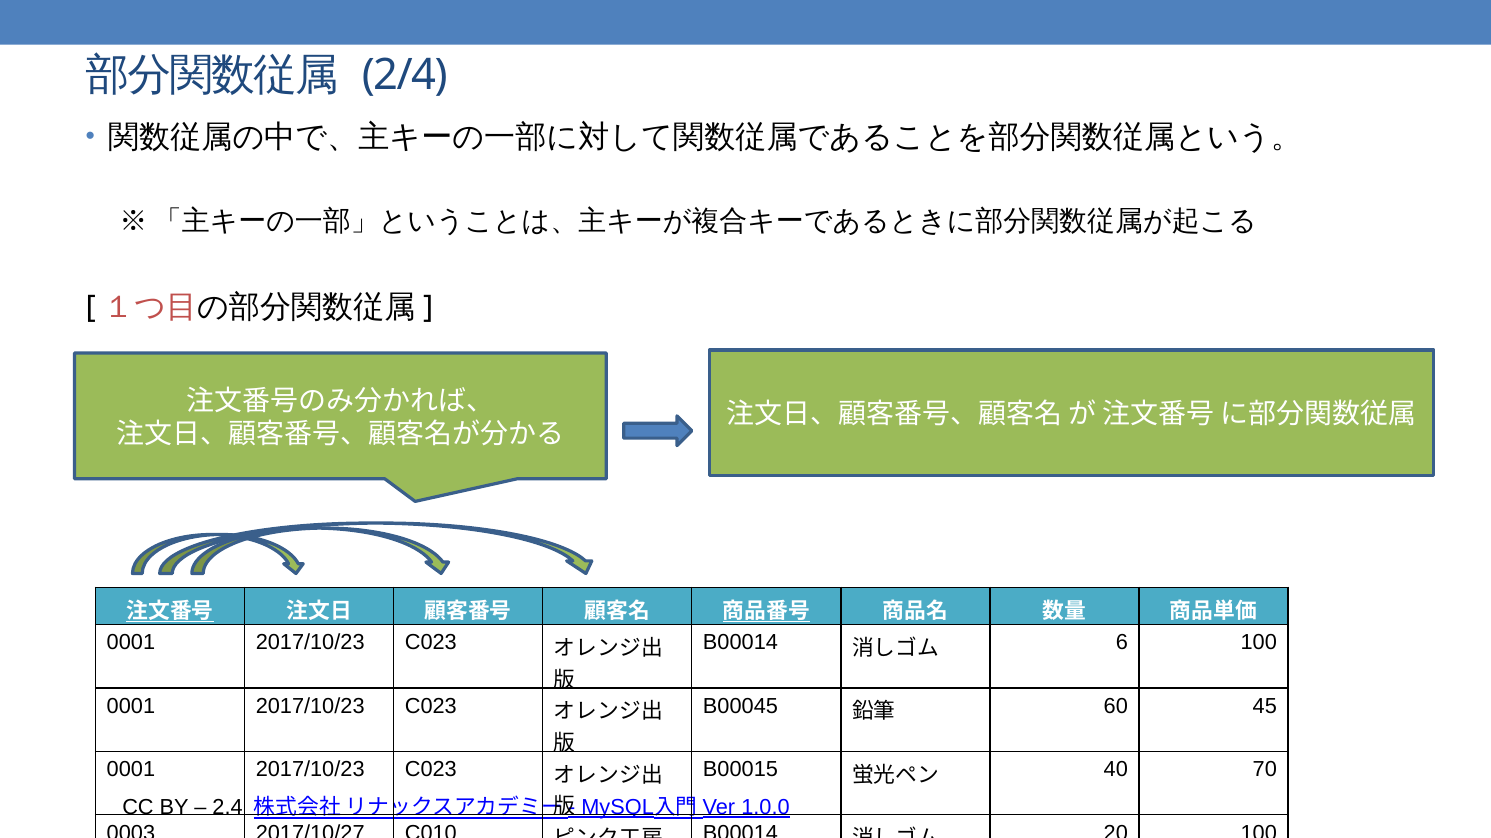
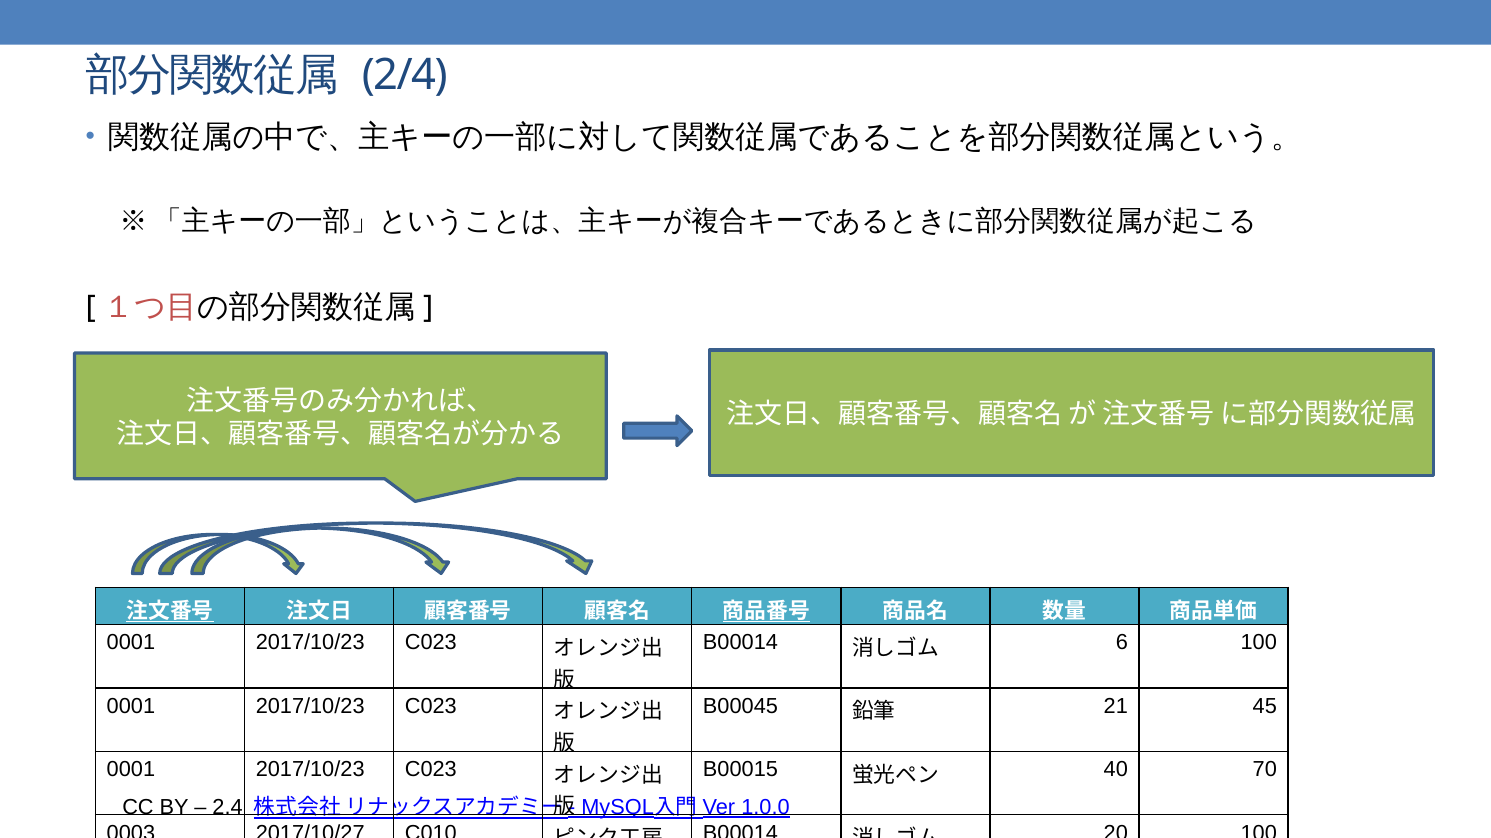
60: 60 -> 21
